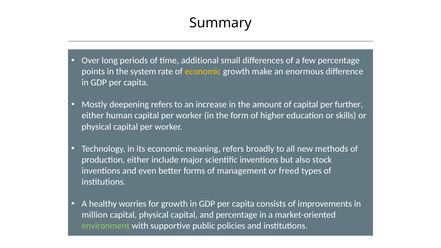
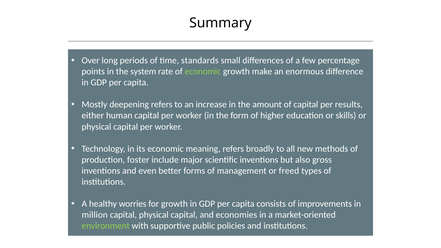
additional: additional -> standards
economic at (203, 72) colour: yellow -> light green
further: further -> results
production either: either -> foster
stock: stock -> gross
and percentage: percentage -> economies
